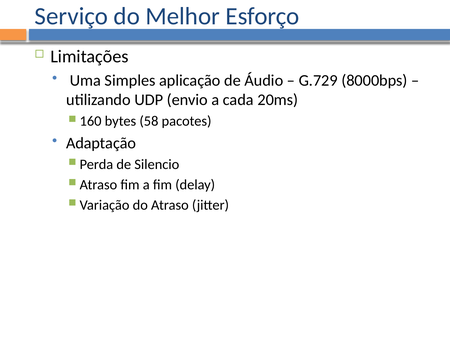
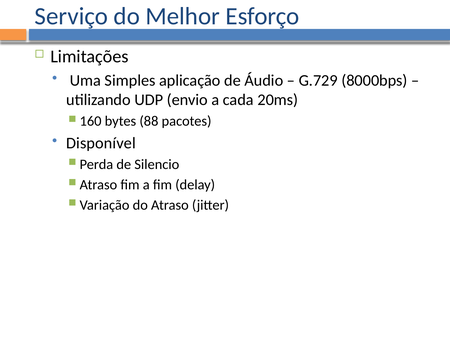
58: 58 -> 88
Adaptação: Adaptação -> Disponível
